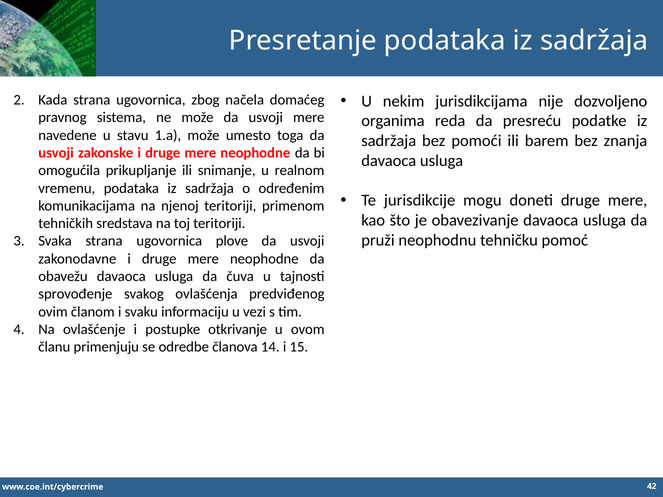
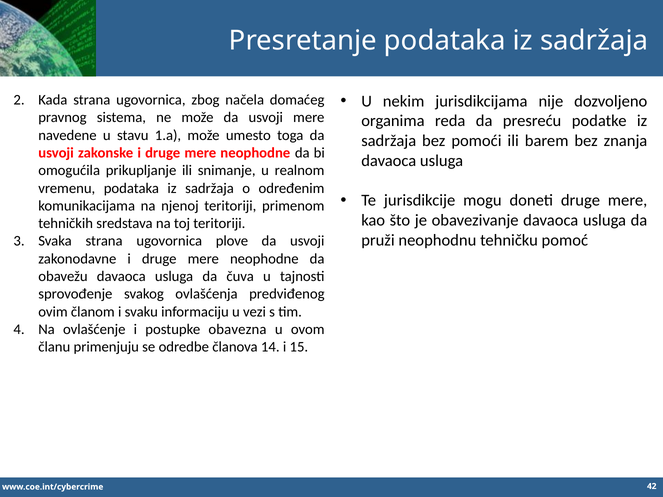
otkrivanje: otkrivanje -> obavezna
